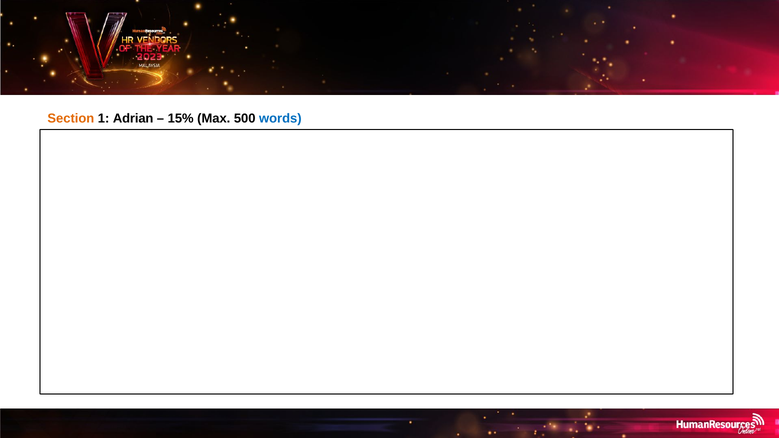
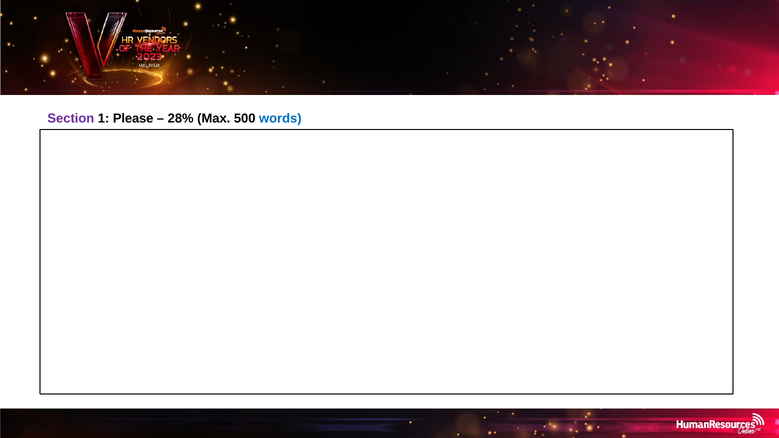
Section colour: orange -> purple
Adrian: Adrian -> Please
15%: 15% -> 28%
